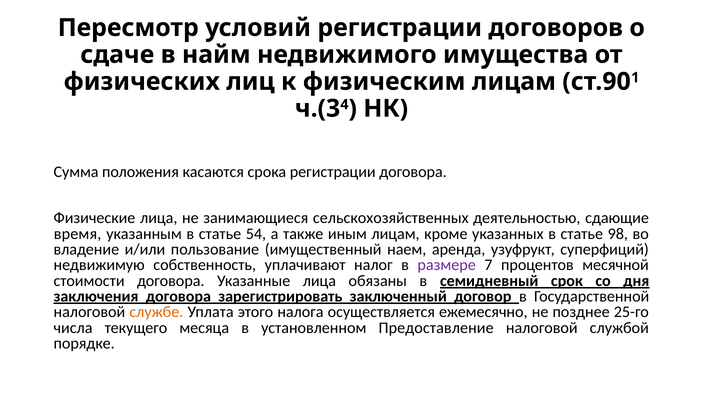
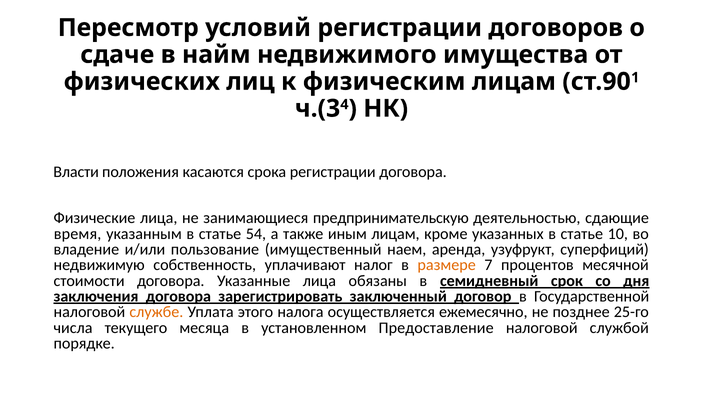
Сумма: Сумма -> Власти
сельскохозяйственных: сельскохозяйственных -> предпринимательскую
98: 98 -> 10
размере colour: purple -> orange
